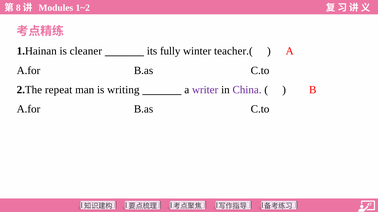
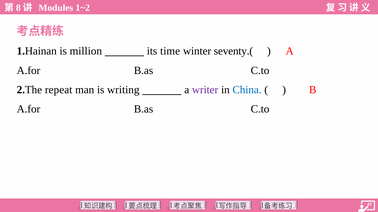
cleaner: cleaner -> million
fully: fully -> time
teacher.(: teacher.( -> seventy.(
China colour: purple -> blue
